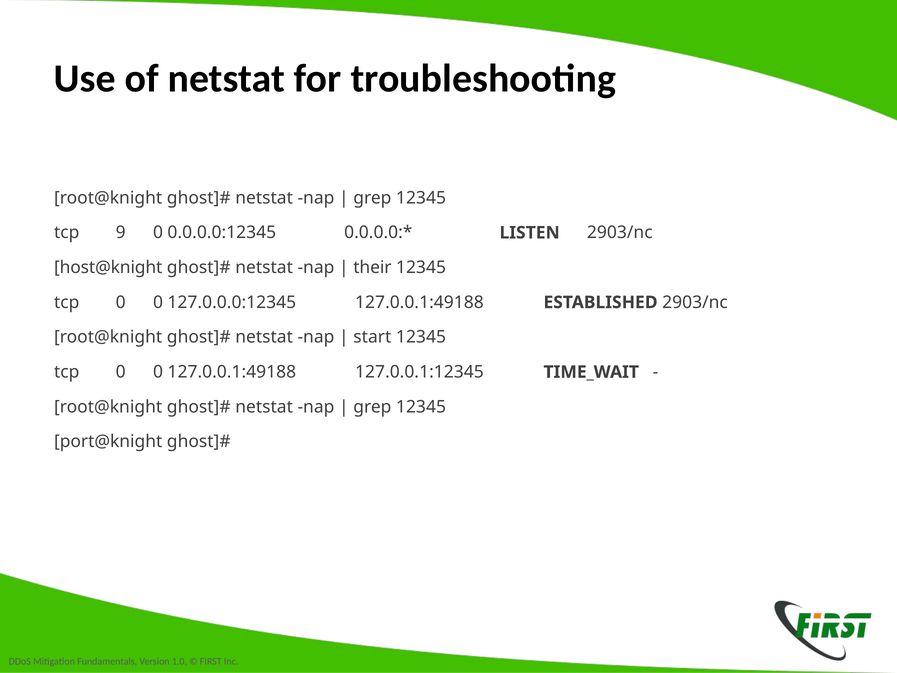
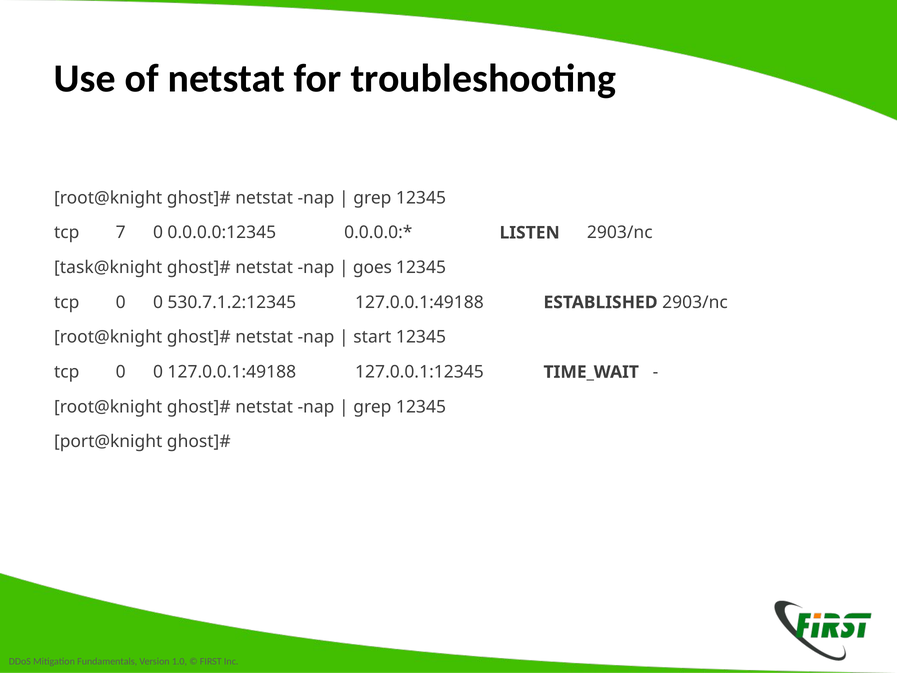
9: 9 -> 7
host@knight: host@knight -> task@knight
their: their -> goes
127.0.0.0:12345: 127.0.0.0:12345 -> 530.7.1.2:12345
